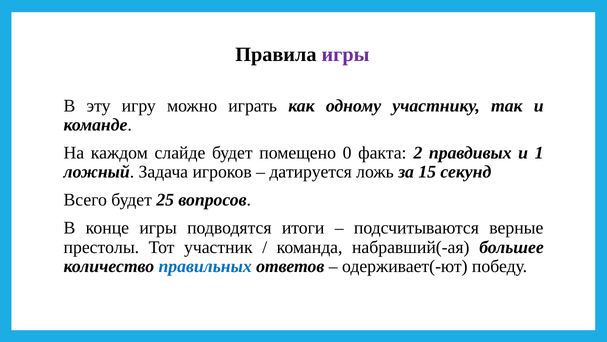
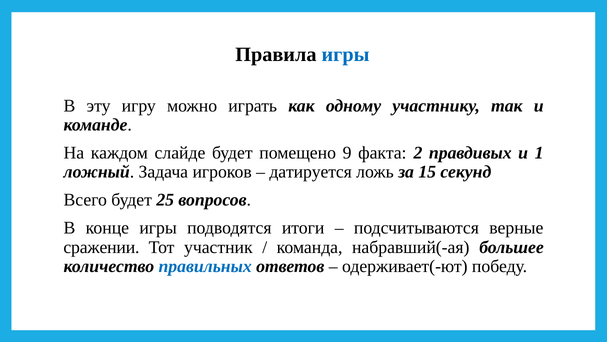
игры at (346, 54) colour: purple -> blue
0: 0 -> 9
престолы: престолы -> сражении
